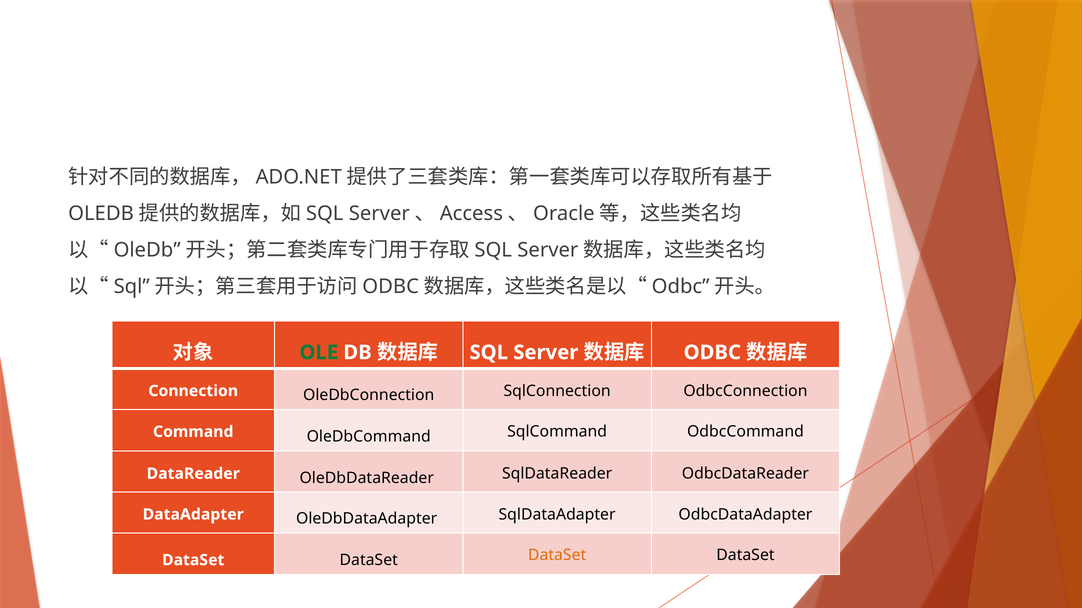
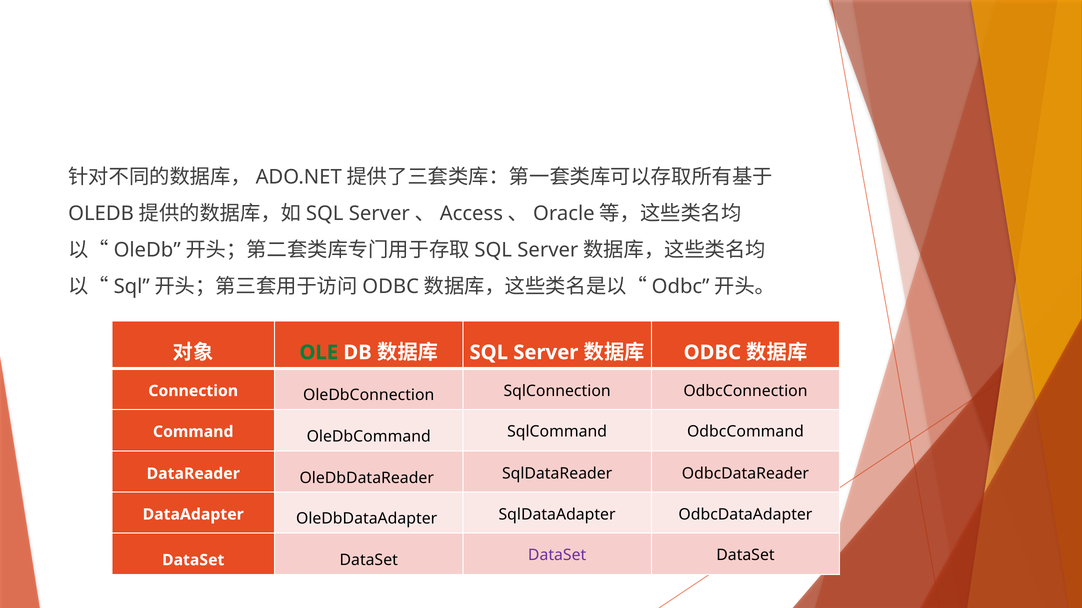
DataSet at (557, 556) colour: orange -> purple
